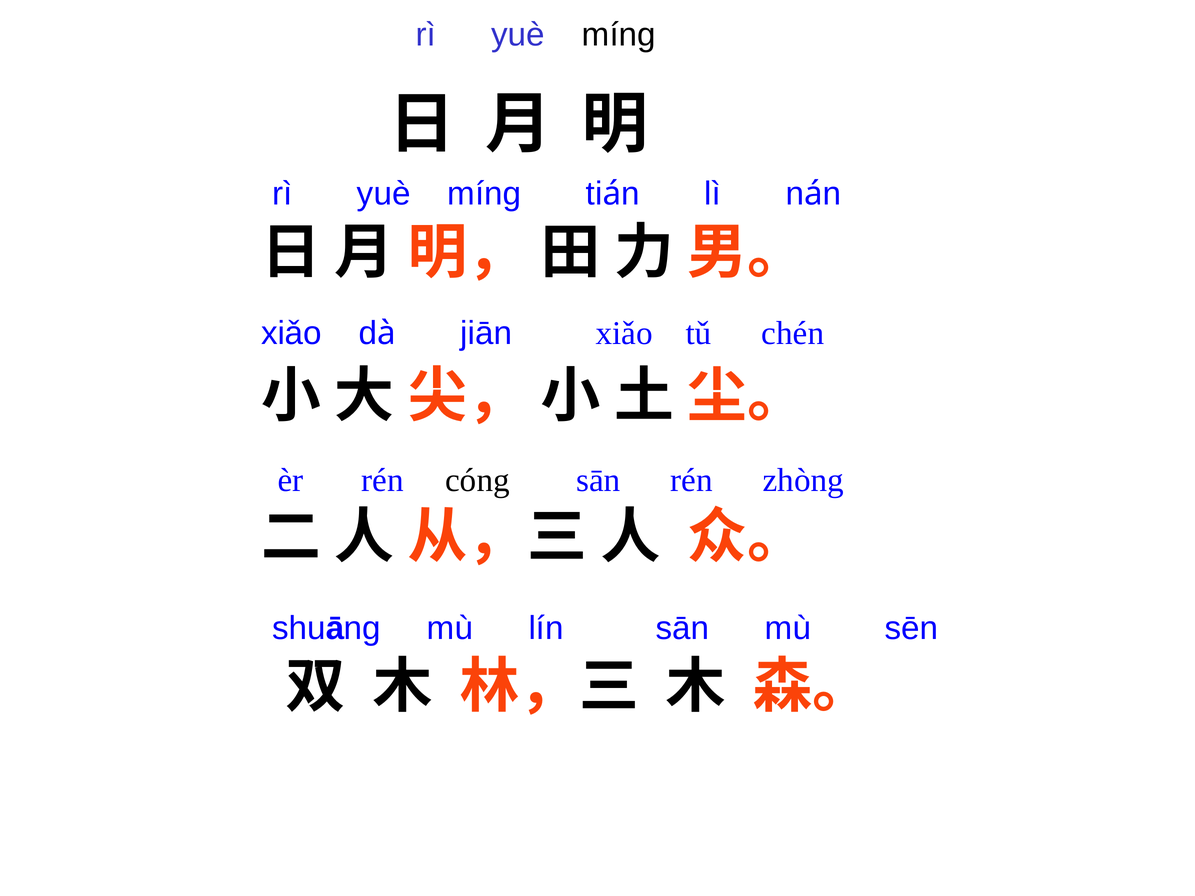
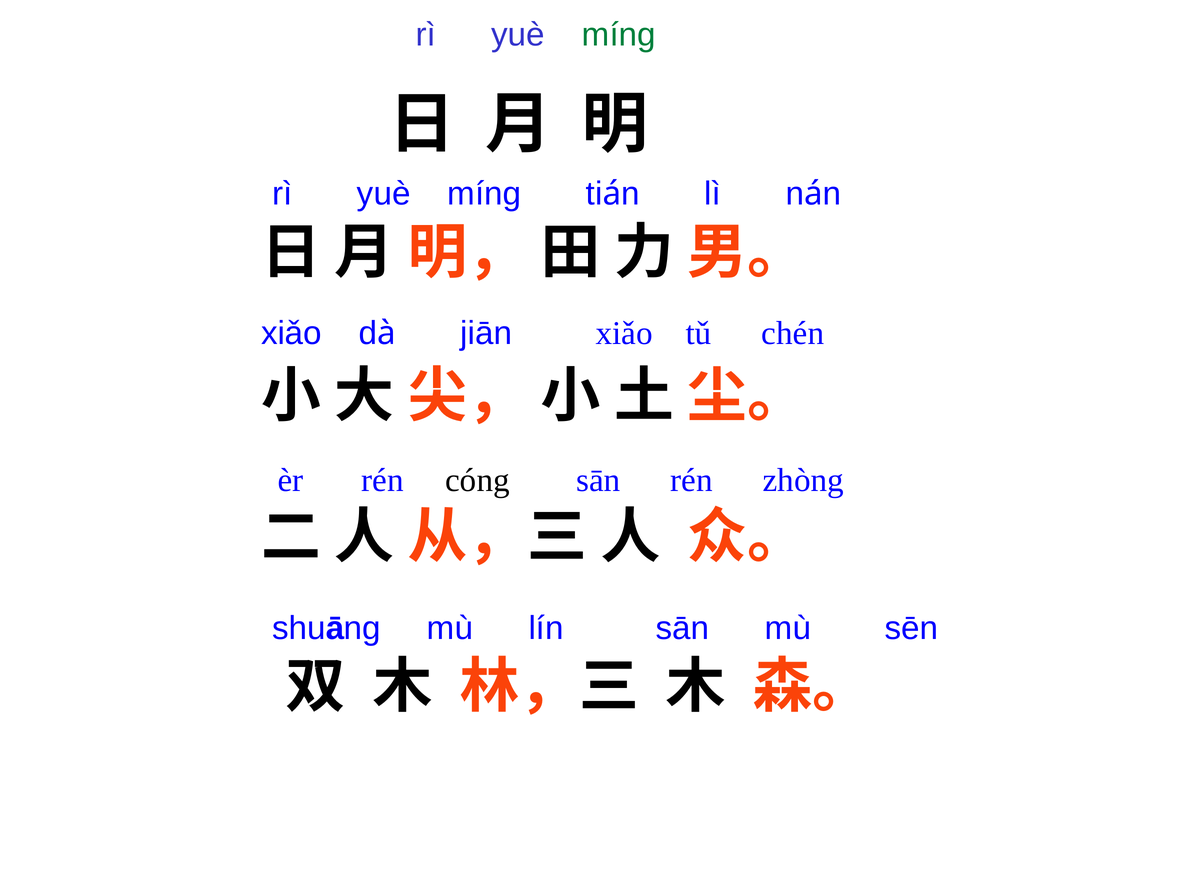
míng at (619, 35) colour: black -> green
